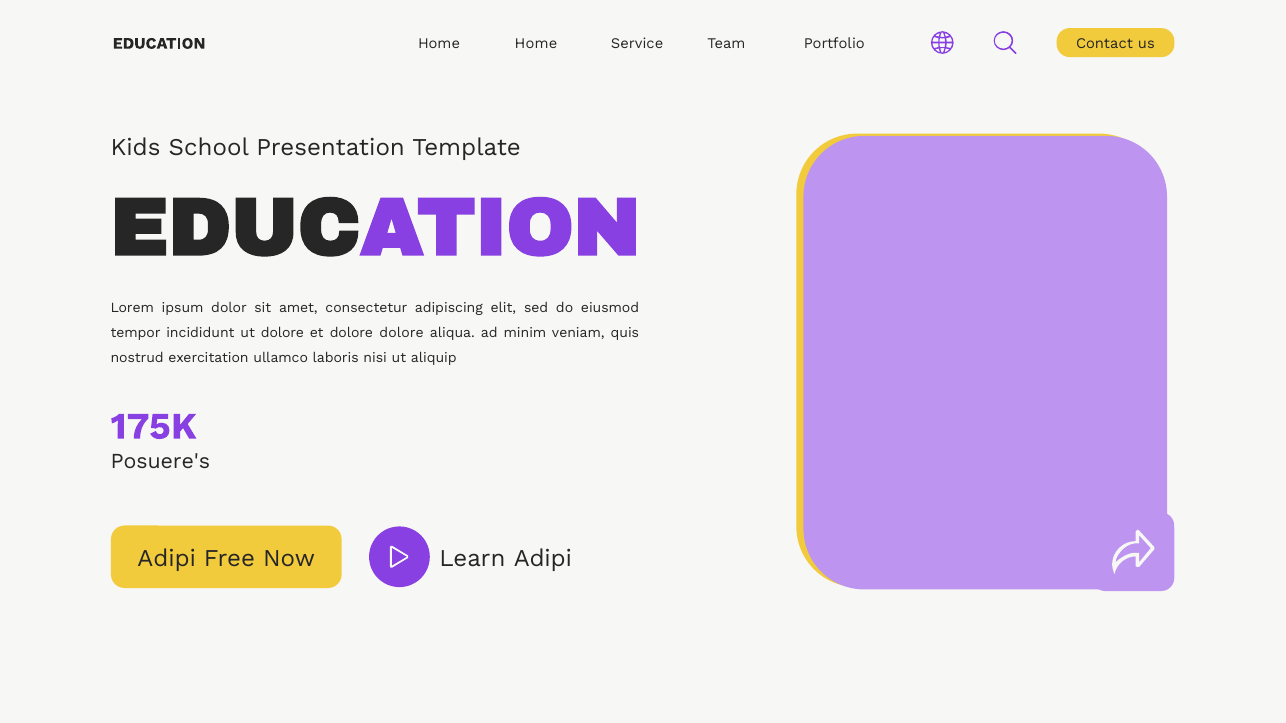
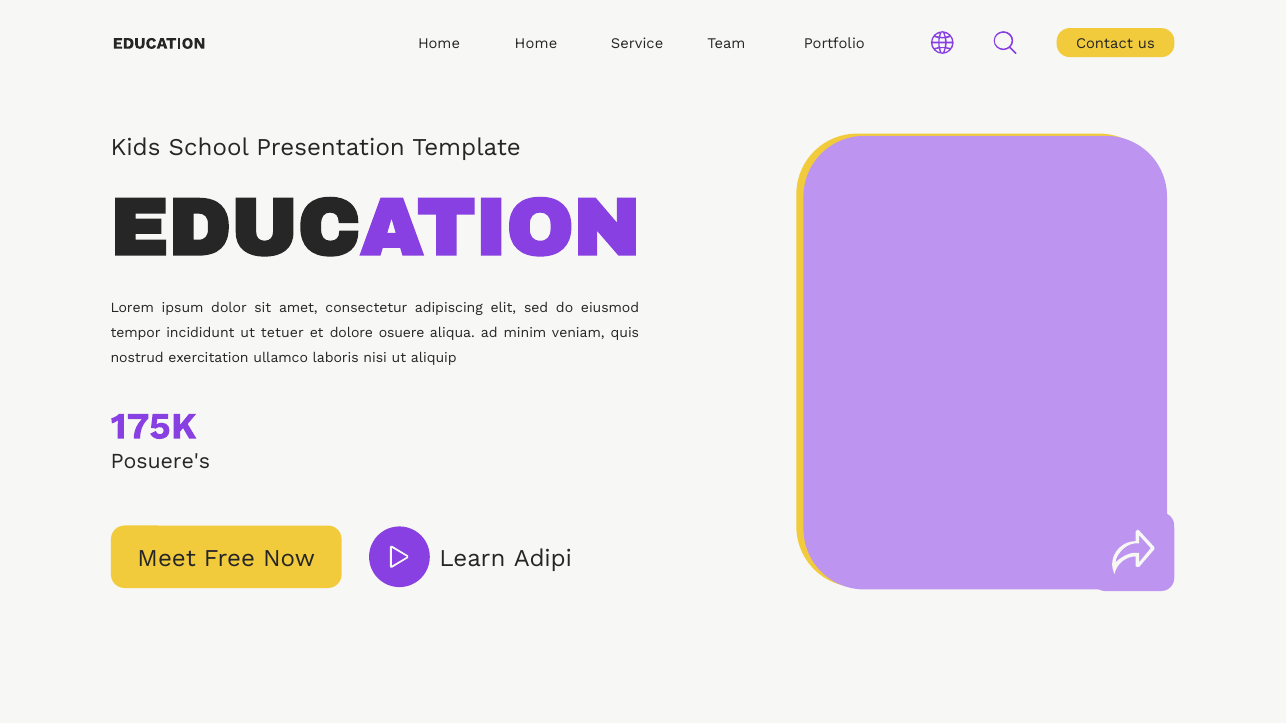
ut dolore: dolore -> tetuer
dolore dolore: dolore -> osuere
Adipi at (167, 559): Adipi -> Meet
